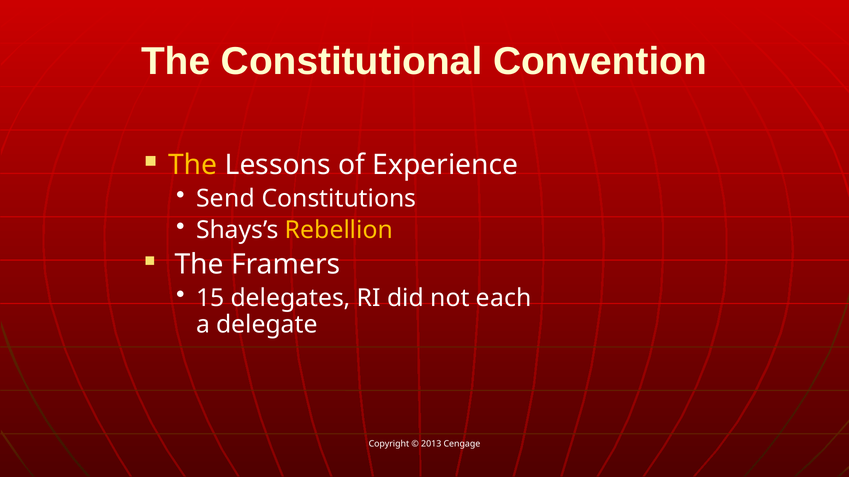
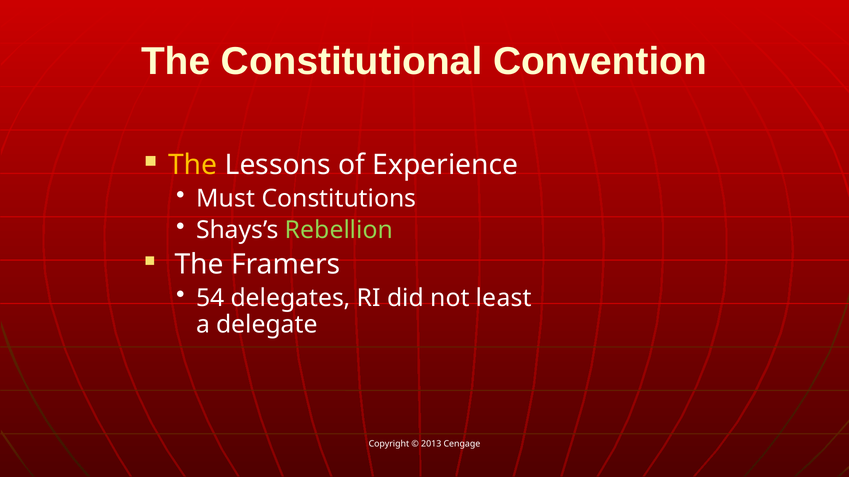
Send: Send -> Must
Rebellion colour: yellow -> light green
15: 15 -> 54
each: each -> least
